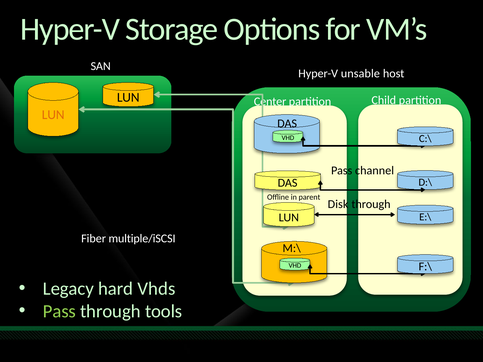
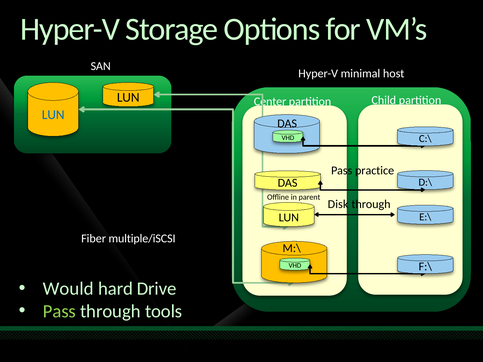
unsable: unsable -> minimal
LUN at (53, 115) colour: orange -> blue
channel: channel -> practice
Legacy: Legacy -> Would
Vhds: Vhds -> Drive
